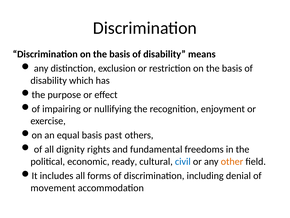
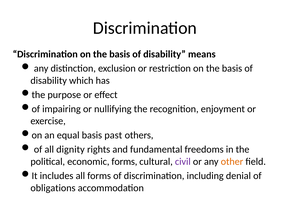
economic ready: ready -> forms
civil colour: blue -> purple
movement: movement -> obligations
